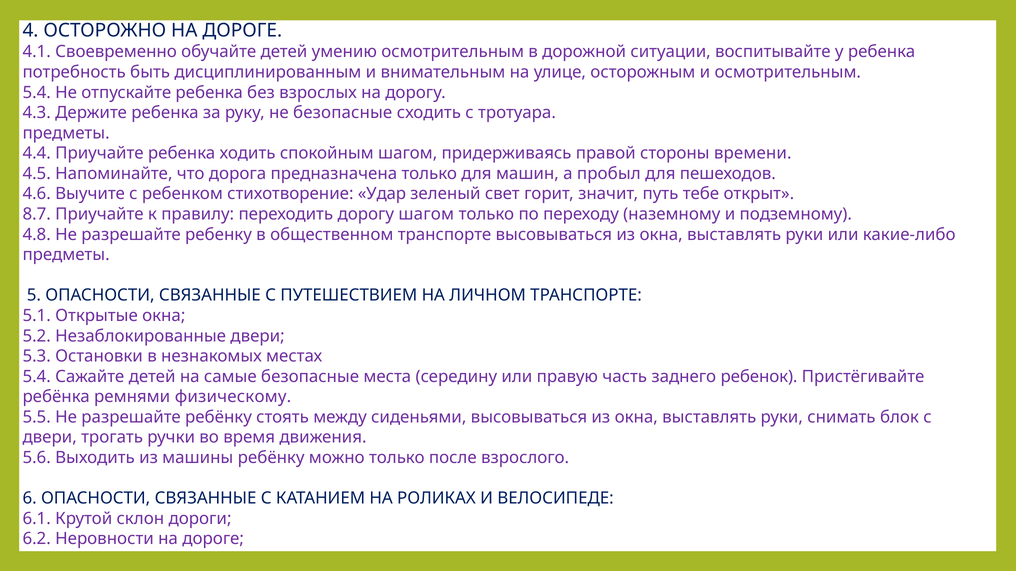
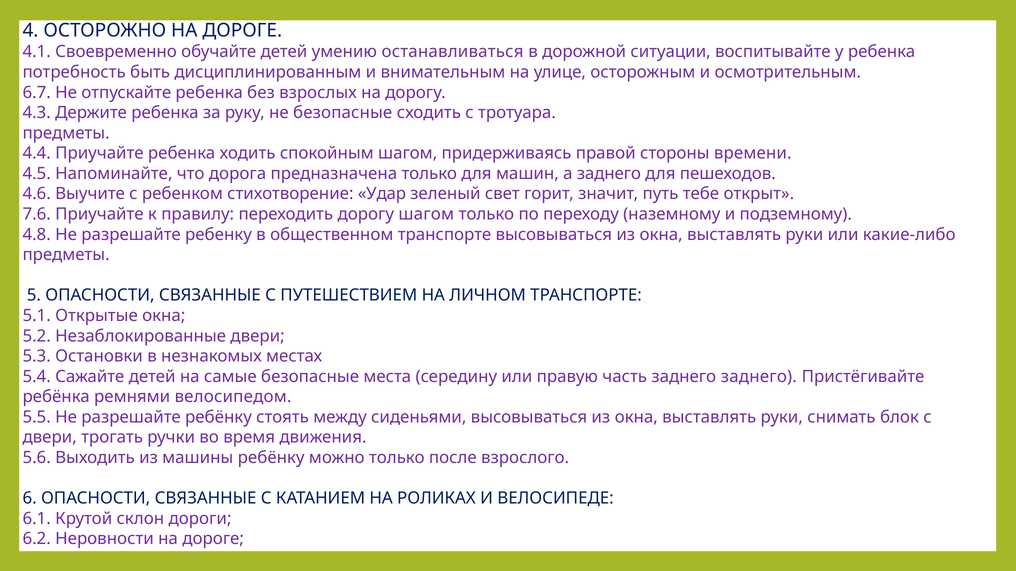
умению осмотрительным: осмотрительным -> останавливаться
5.4 at (37, 93): 5.4 -> 6.7
а пробыл: пробыл -> заднего
8.7: 8.7 -> 7.6
заднего ребенок: ребенок -> заднего
физическому: физическому -> велосипедом
